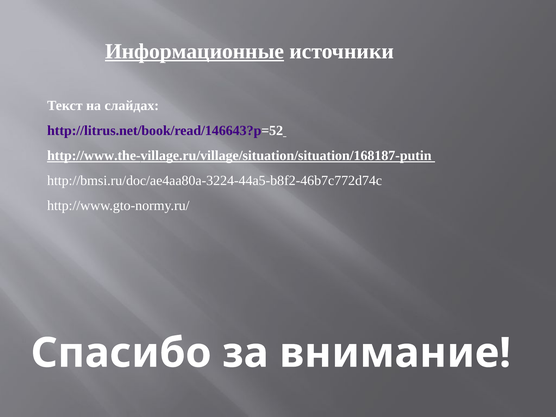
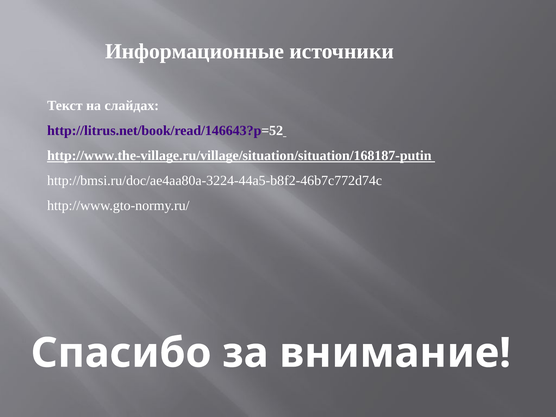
Информационные underline: present -> none
